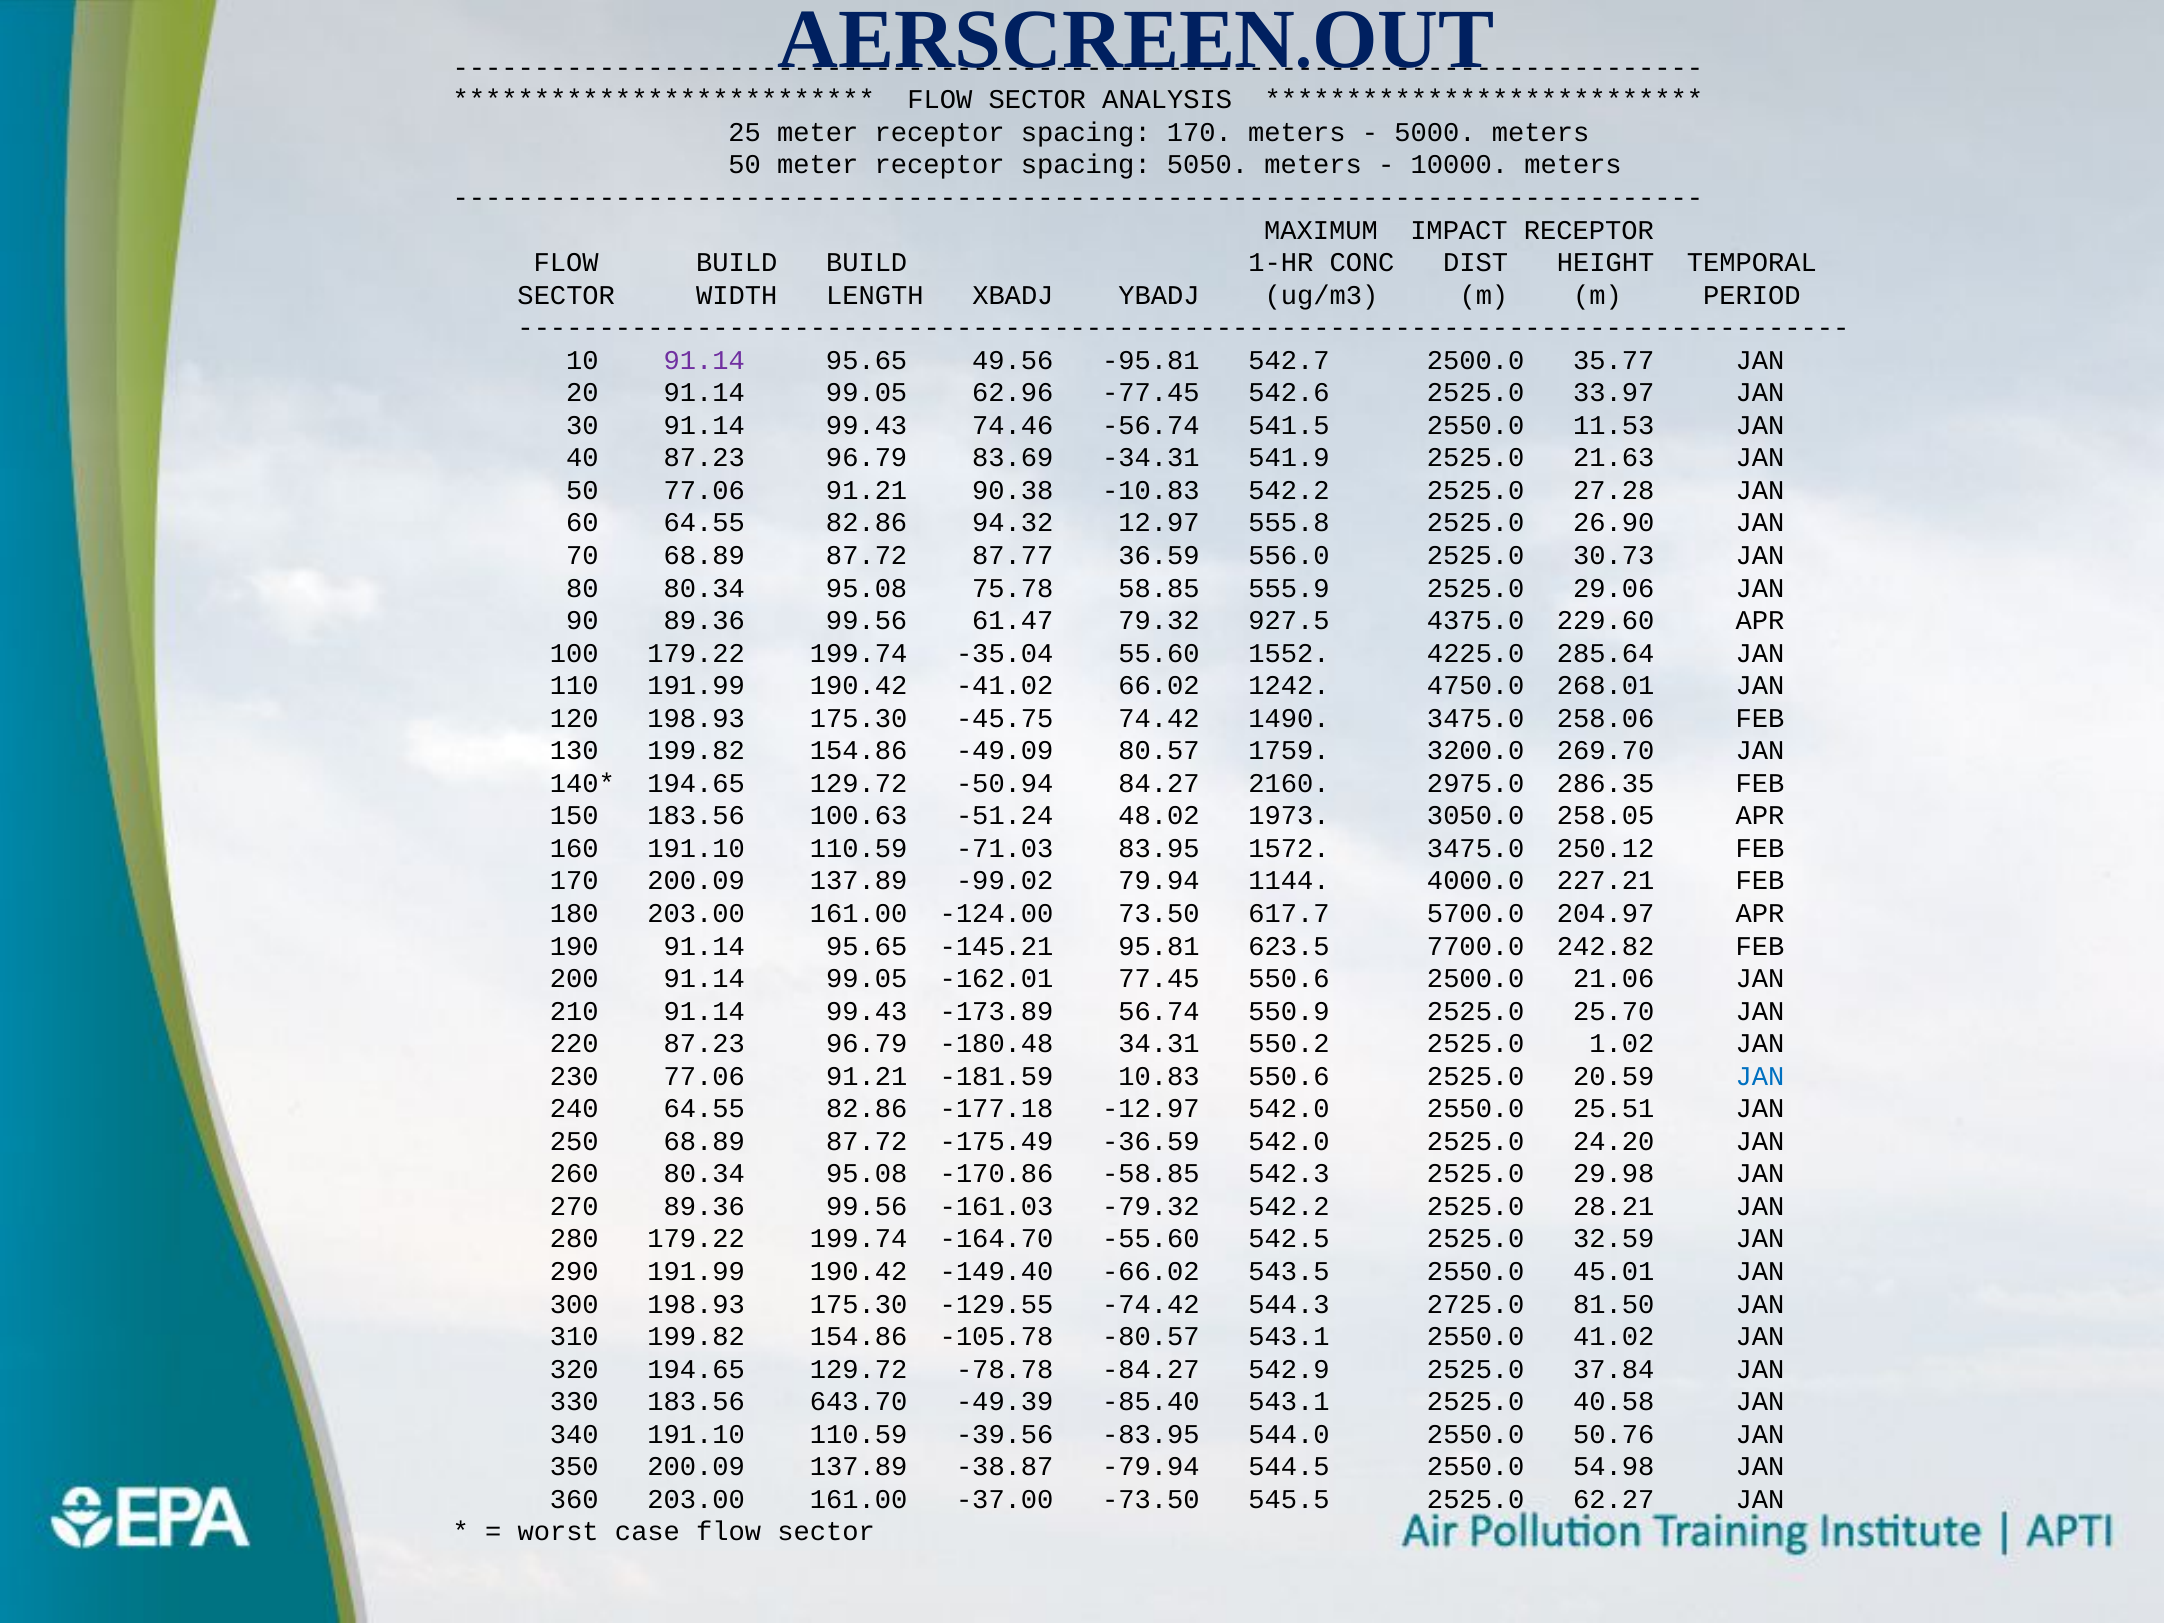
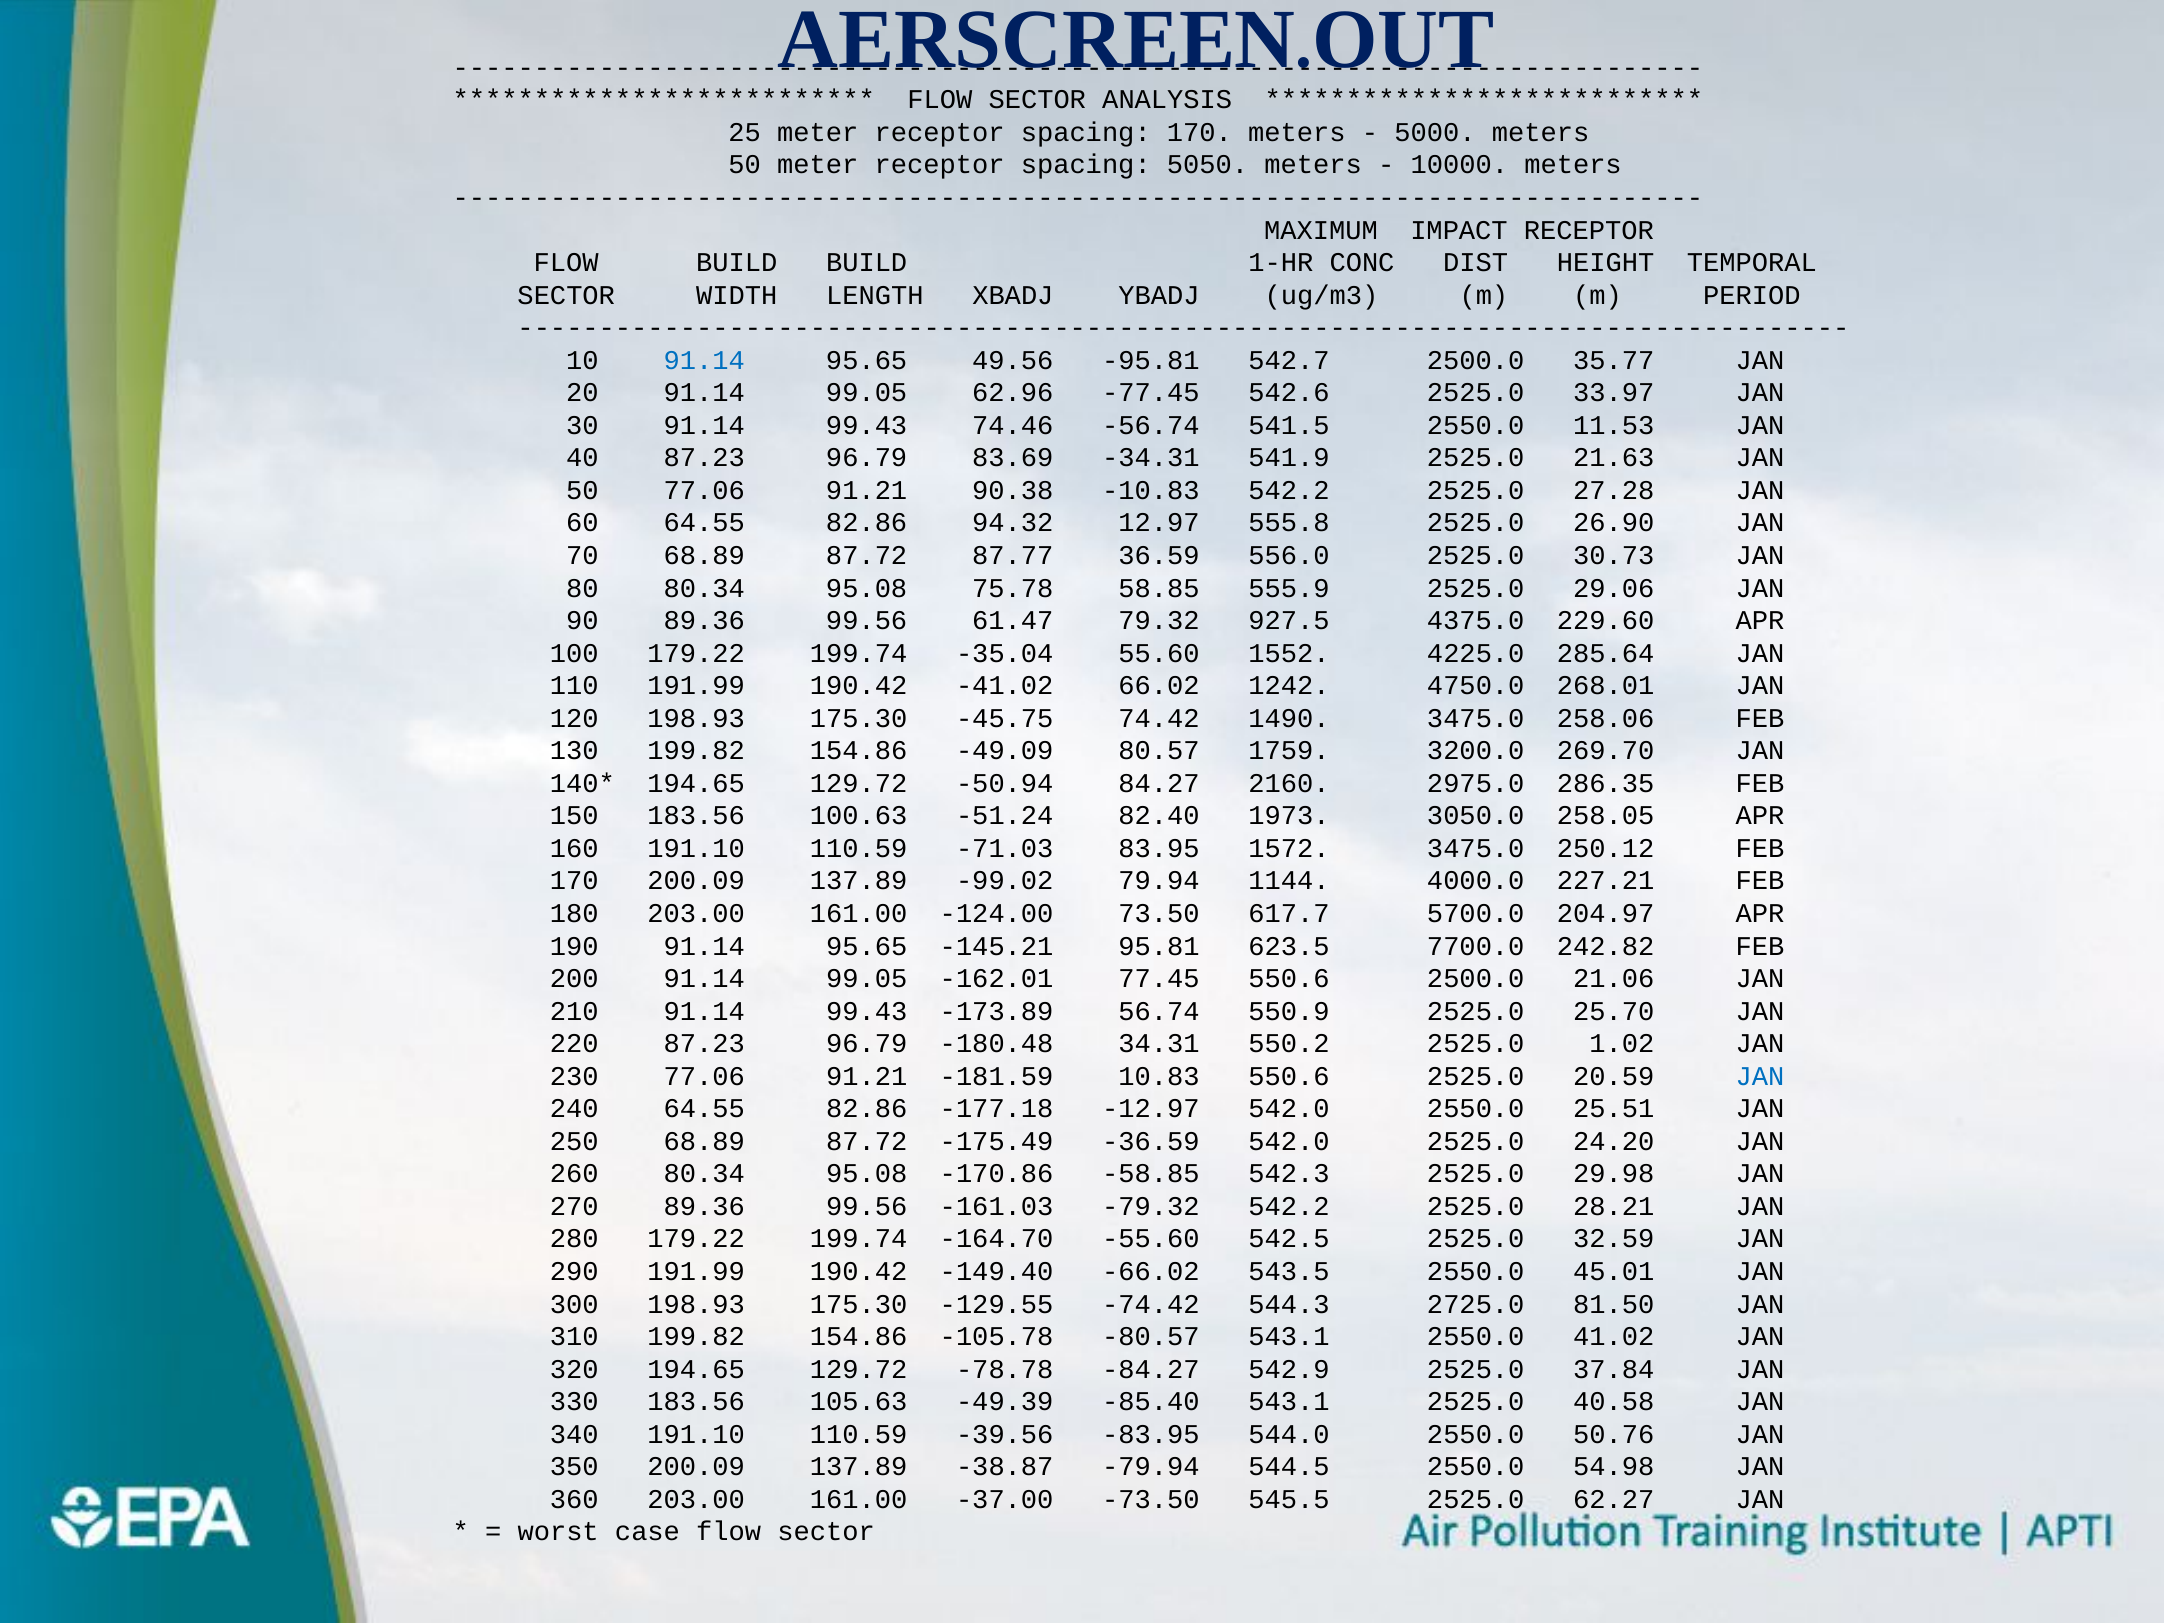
91.14 at (704, 360) colour: purple -> blue
48.02: 48.02 -> 82.40
643.70: 643.70 -> 105.63
